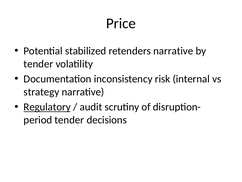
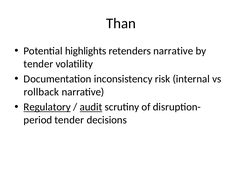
Price: Price -> Than
stabilized: stabilized -> highlights
strategy: strategy -> rollback
audit underline: none -> present
